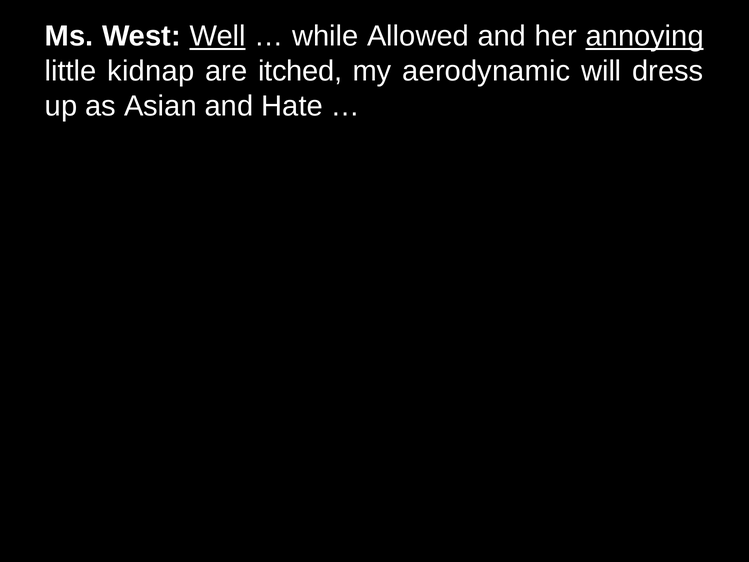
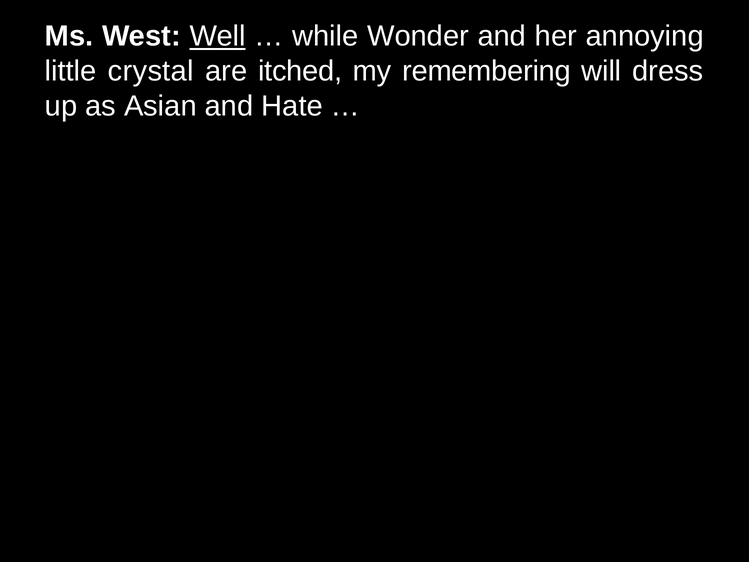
Allowed: Allowed -> Wonder
annoying underline: present -> none
kidnap: kidnap -> crystal
aerodynamic: aerodynamic -> remembering
